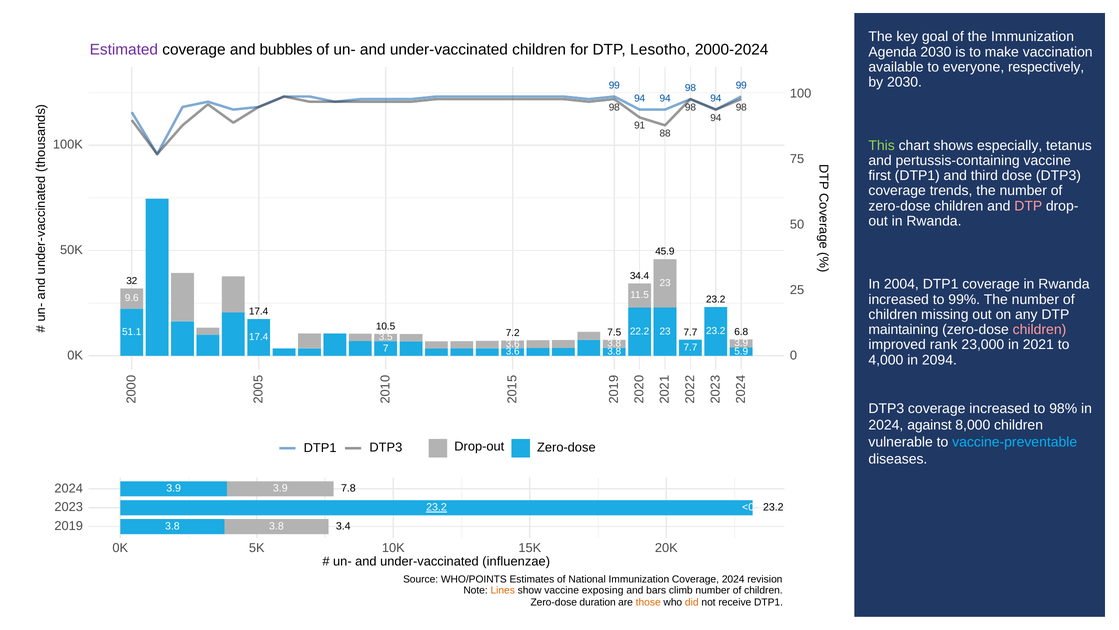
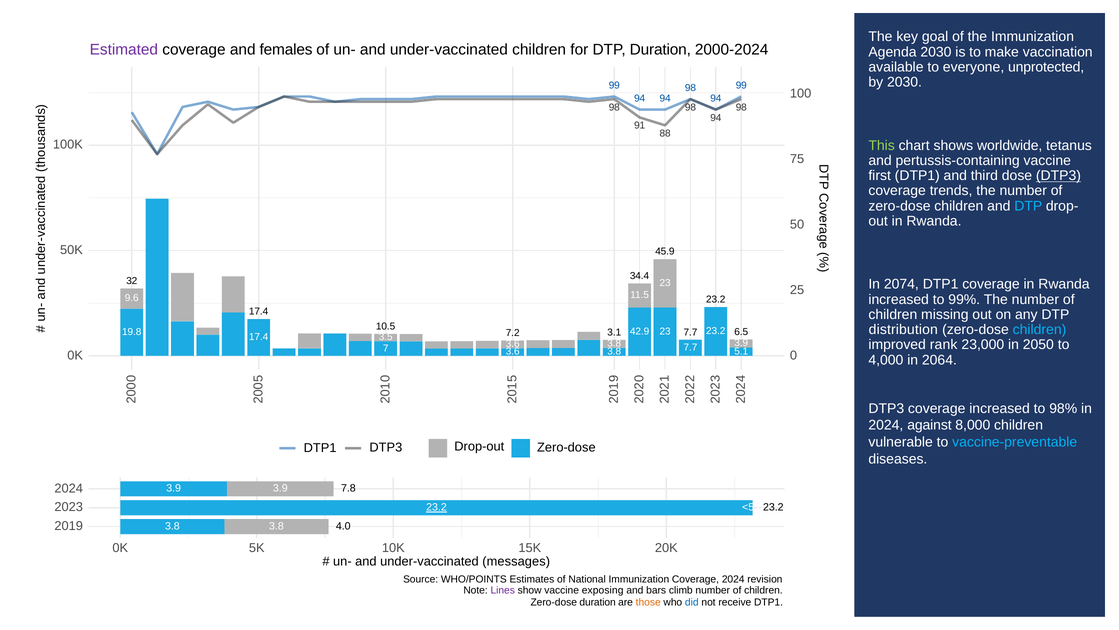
bubbles: bubbles -> females
DTP Lesotho: Lesotho -> Duration
respectively: respectively -> unprotected
especially: especially -> worldwide
DTP3 at (1058, 176) underline: none -> present
DTP at (1028, 206) colour: pink -> light blue
2004: 2004 -> 2074
maintaining: maintaining -> distribution
children at (1039, 329) colour: pink -> light blue
22.2: 22.2 -> 42.9
51.1: 51.1 -> 19.8
6.8: 6.8 -> 6.5
7.5: 7.5 -> 3.1
2021: 2021 -> 2050
5.9: 5.9 -> 5.1
2094: 2094 -> 2064
<0.2: <0.2 -> <5.6
3.4: 3.4 -> 4.0
influenzae: influenzae -> messages
Lines colour: orange -> purple
did colour: orange -> blue
